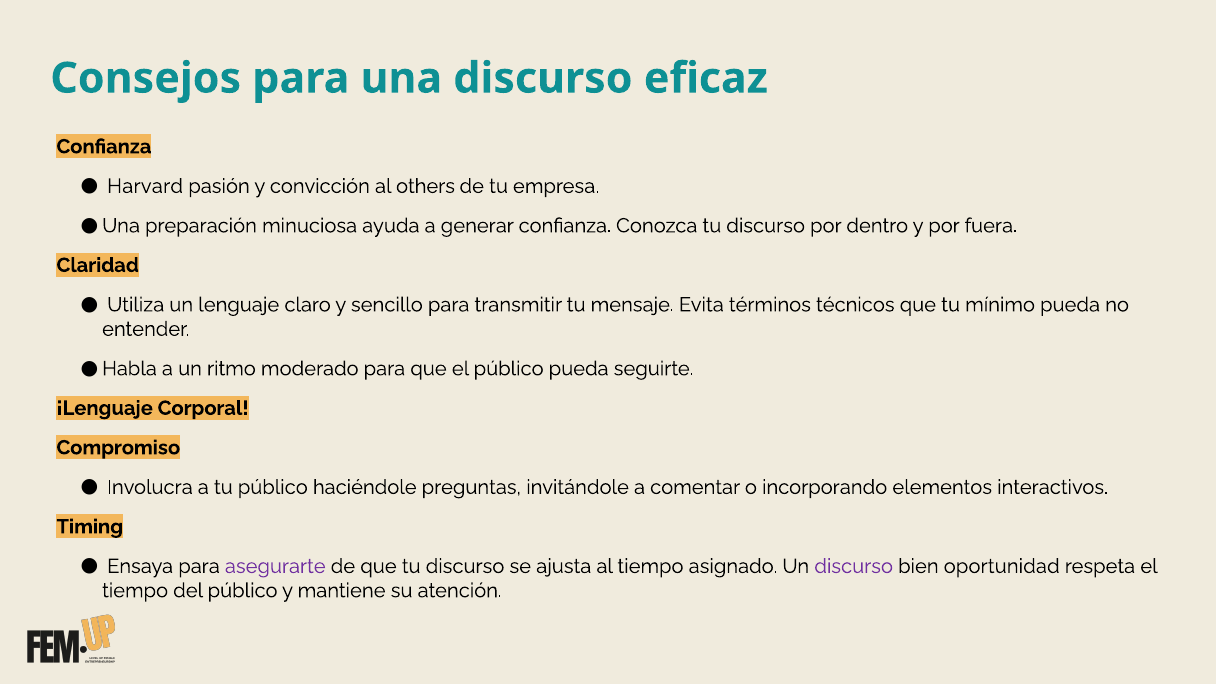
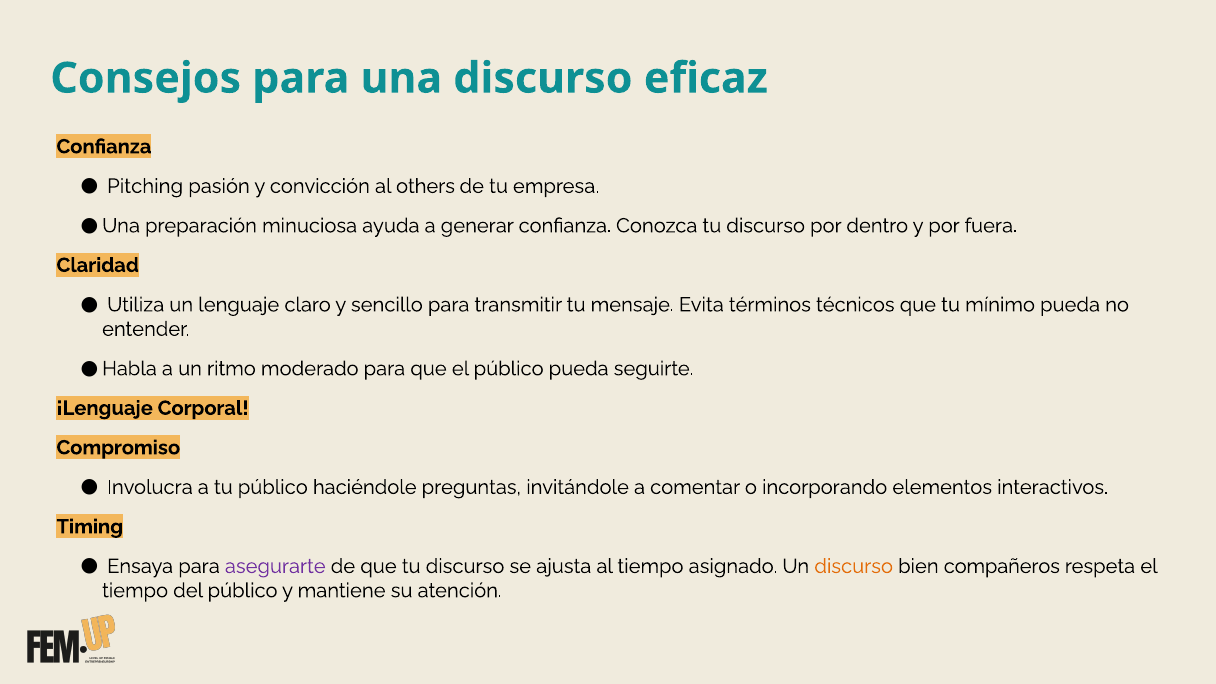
Harvard: Harvard -> Pitching
discurso at (854, 566) colour: purple -> orange
oportunidad: oportunidad -> compañeros
